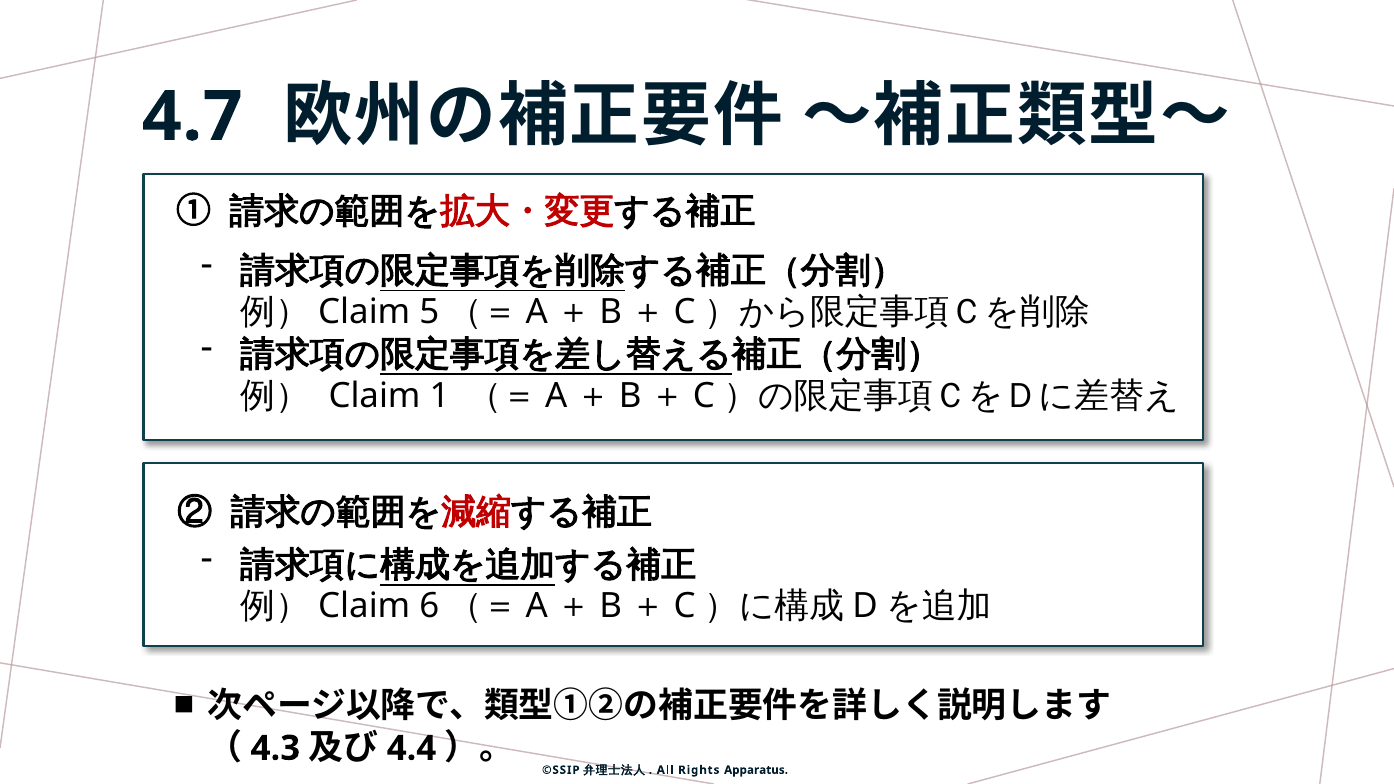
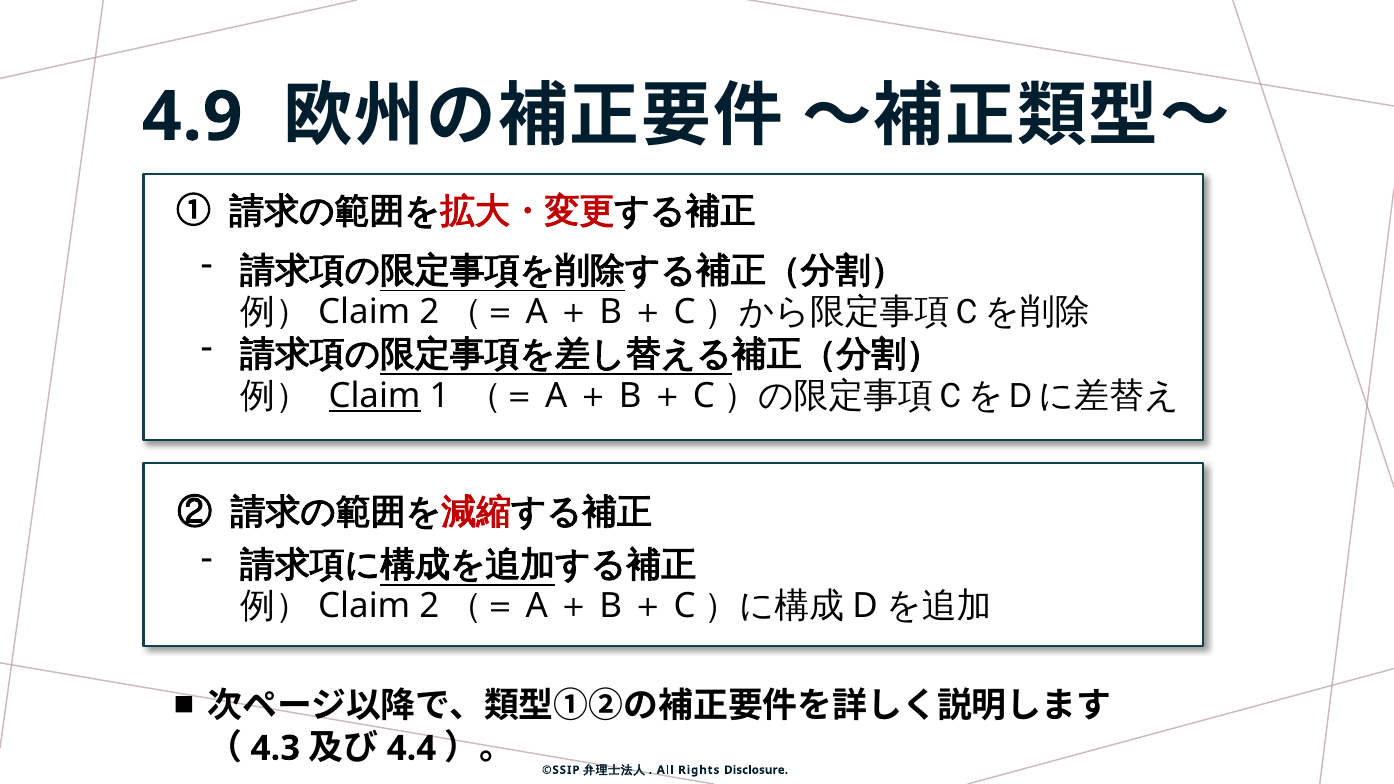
4.7: 4.7 -> 4.9
5 at (429, 312): 5 -> 2
Claim at (375, 396) underline: none -> present
6 at (429, 606): 6 -> 2
Apparatus: Apparatus -> Disclosure
